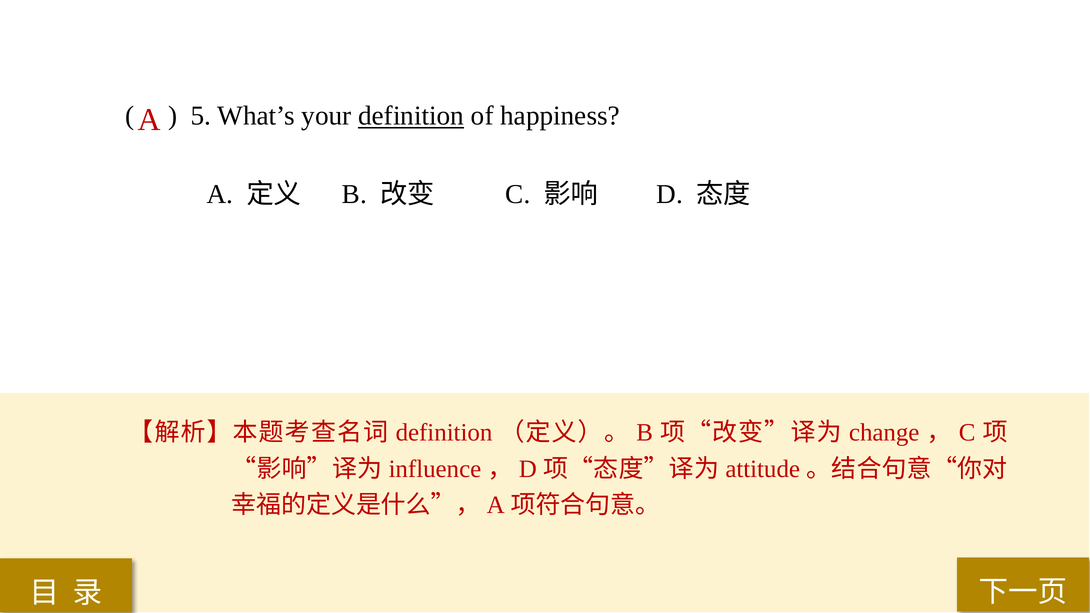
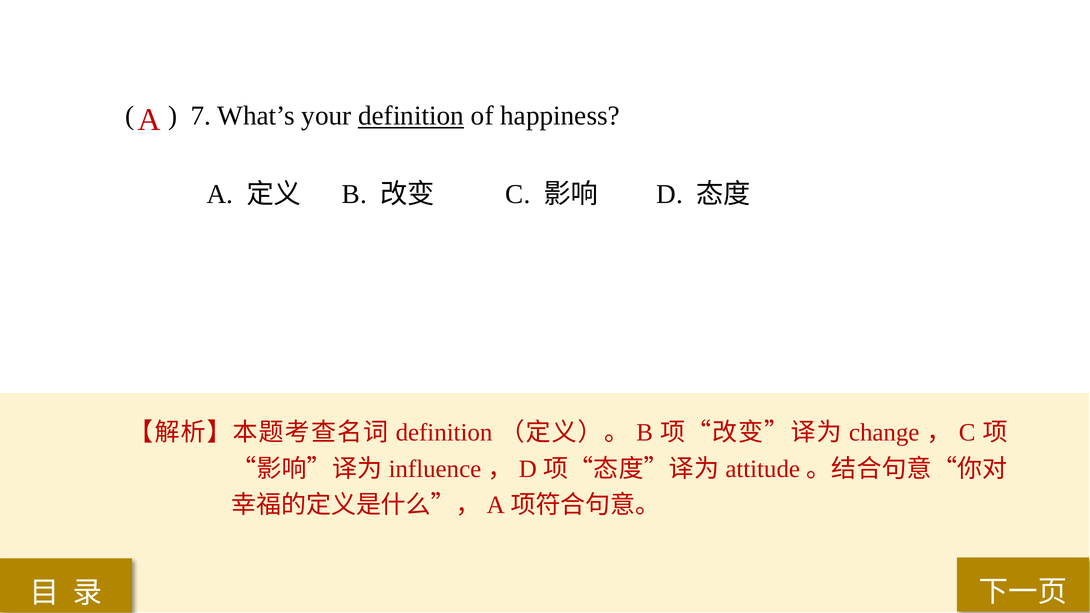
5: 5 -> 7
